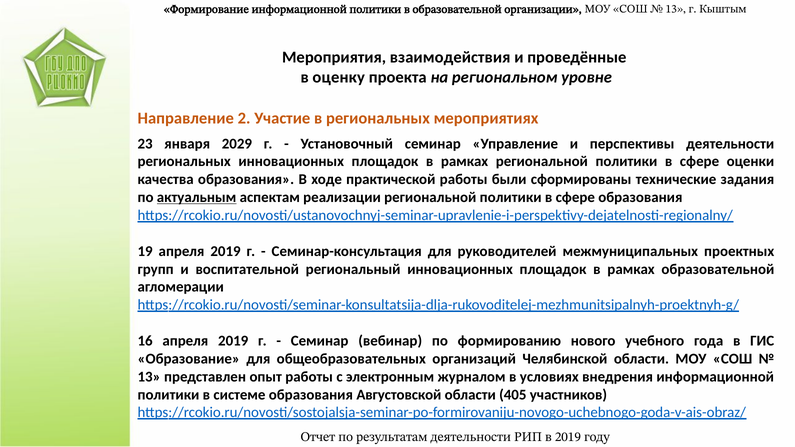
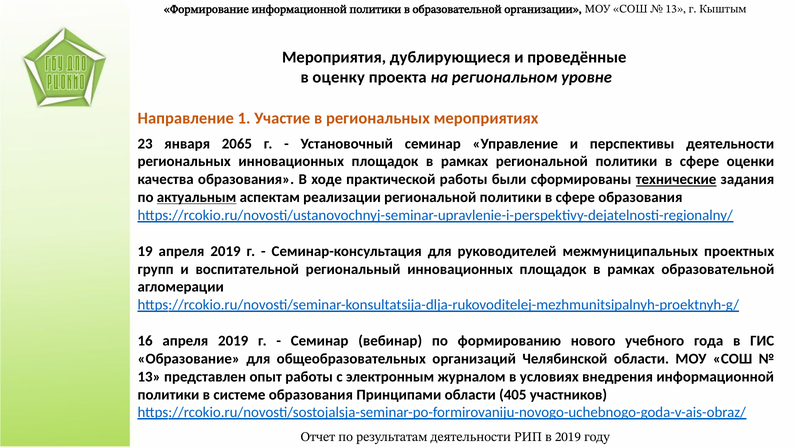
взаимодействия: взаимодействия -> дублирующиеся
2: 2 -> 1
2029: 2029 -> 2065
технические underline: none -> present
Августовской: Августовской -> Принципами
